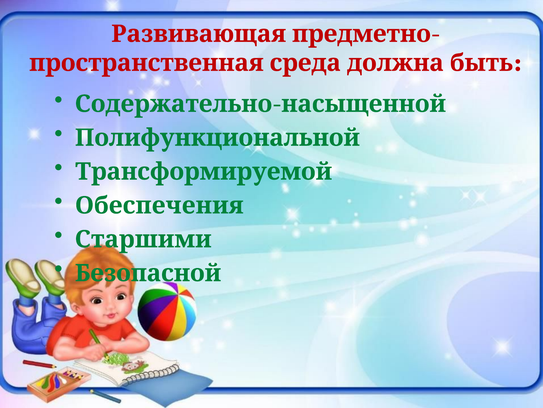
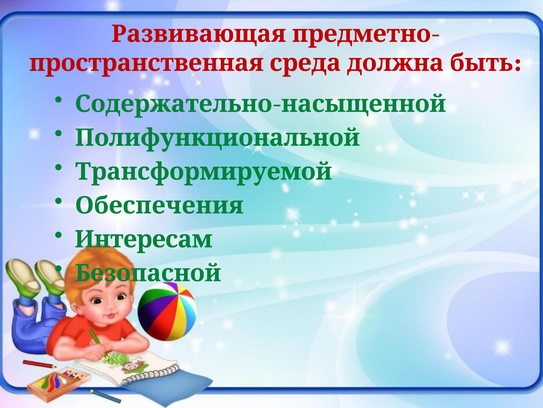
Старшими: Старшими -> Интересам
